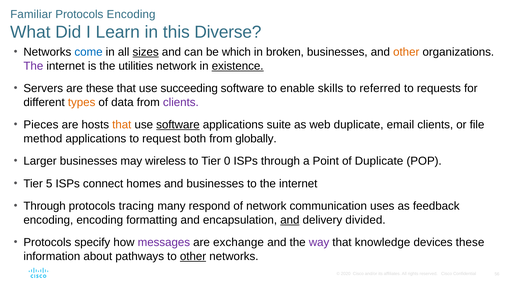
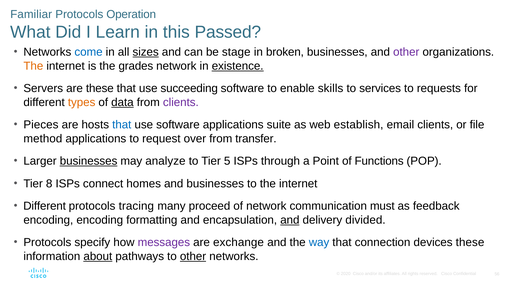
Protocols Encoding: Encoding -> Operation
Diverse: Diverse -> Passed
which: which -> stage
other at (406, 52) colour: orange -> purple
The at (33, 66) colour: purple -> orange
utilities: utilities -> grades
referred: referred -> services
data underline: none -> present
that at (122, 125) colour: orange -> blue
software at (178, 125) underline: present -> none
web duplicate: duplicate -> establish
both: both -> over
globally: globally -> transfer
businesses at (89, 161) underline: none -> present
wireless: wireless -> analyze
0: 0 -> 5
of Duplicate: Duplicate -> Functions
5: 5 -> 8
Through at (45, 206): Through -> Different
respond: respond -> proceed
uses: uses -> must
way colour: purple -> blue
knowledge: knowledge -> connection
about underline: none -> present
